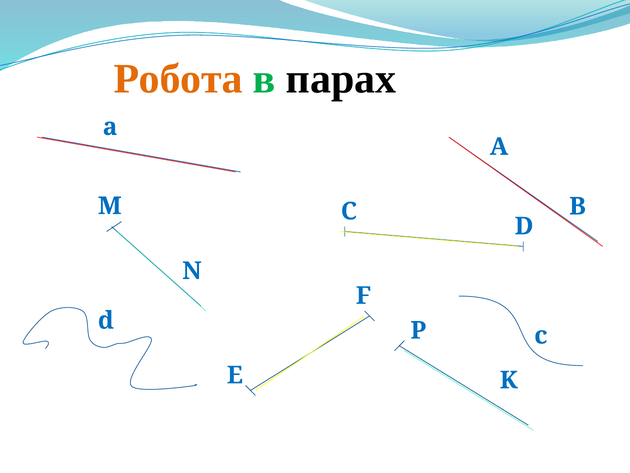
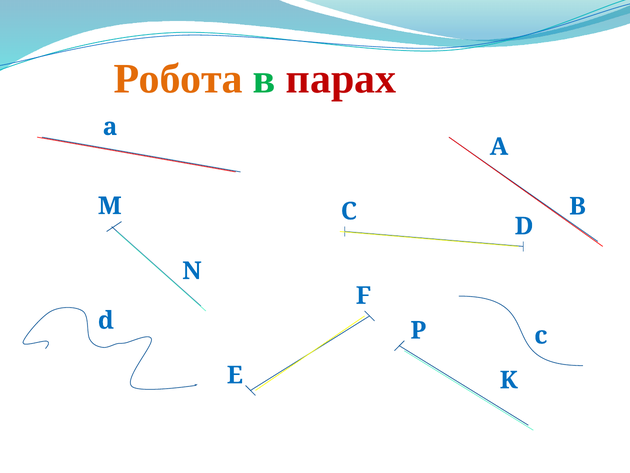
парах colour: black -> red
